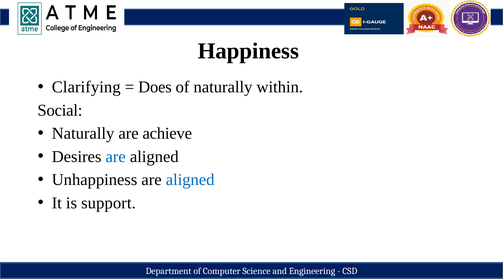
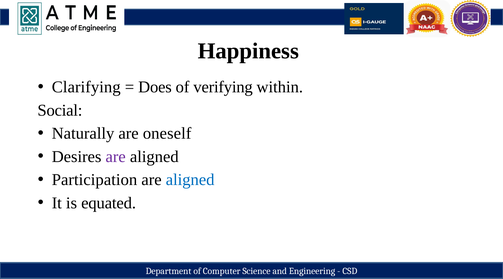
of naturally: naturally -> verifying
achieve: achieve -> oneself
are at (116, 157) colour: blue -> purple
Unhappiness: Unhappiness -> Participation
support: support -> equated
